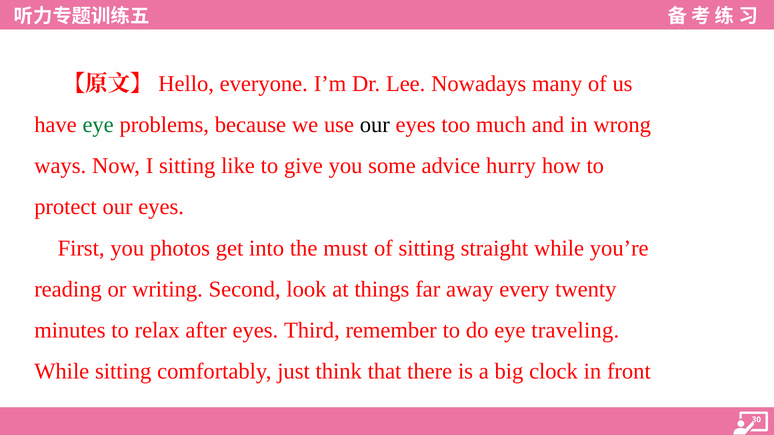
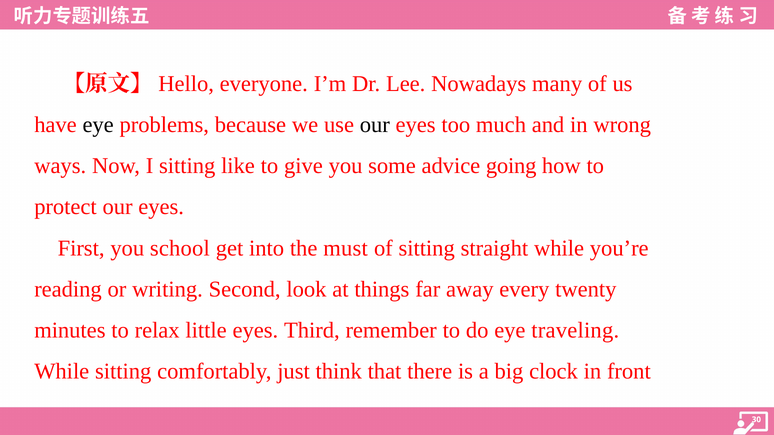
eye at (98, 125) colour: green -> black
hurry: hurry -> going
photos: photos -> school
after: after -> little
